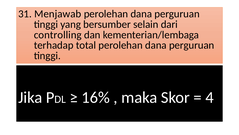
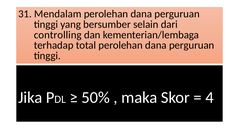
Menjawab: Menjawab -> Mendalam
16%: 16% -> 50%
